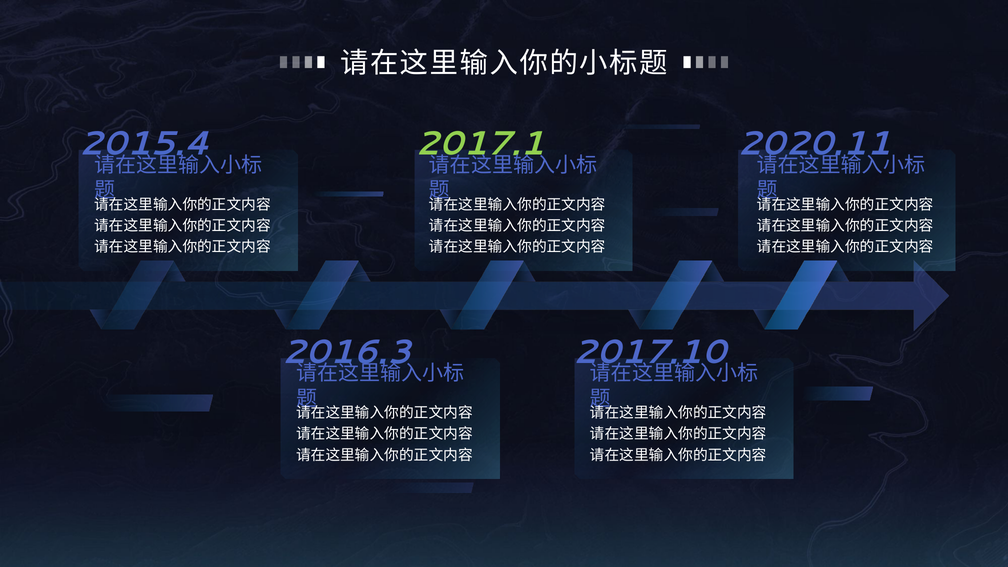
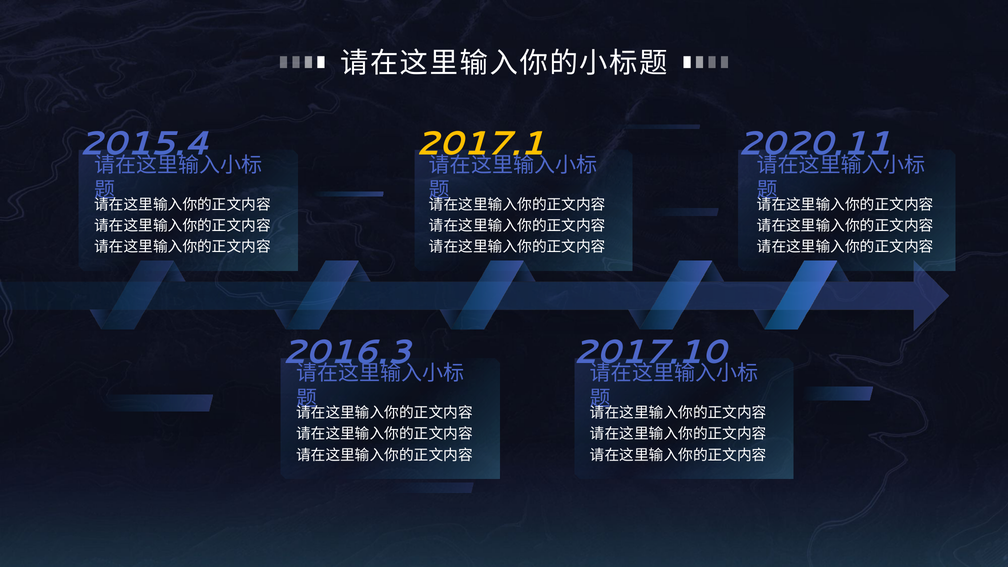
2017.1 colour: light green -> yellow
